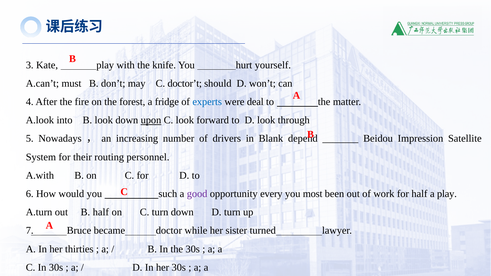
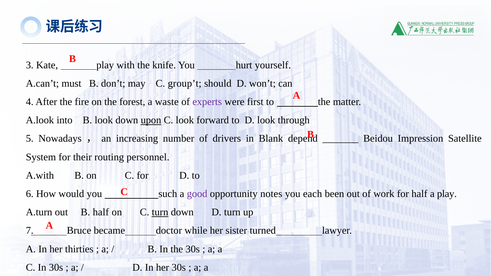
doctor’t: doctor’t -> group’t
fridge: fridge -> waste
experts colour: blue -> purple
deal: deal -> first
every: every -> notes
most: most -> each
turn at (160, 212) underline: none -> present
